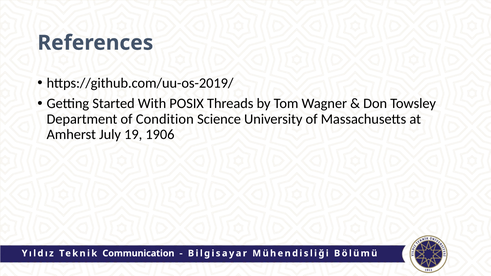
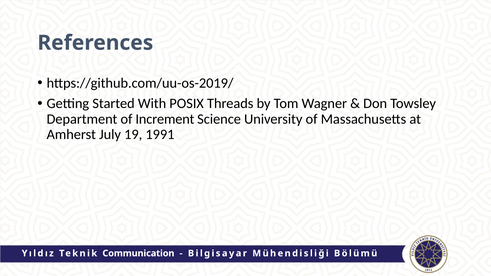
Condition: Condition -> Increment
1906: 1906 -> 1991
